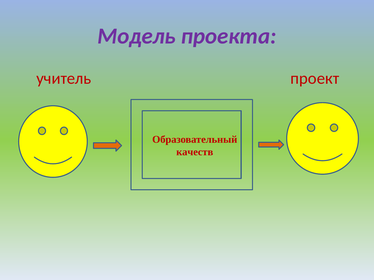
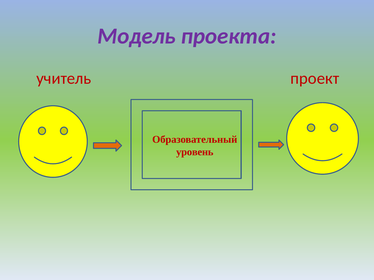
качеств: качеств -> уровень
